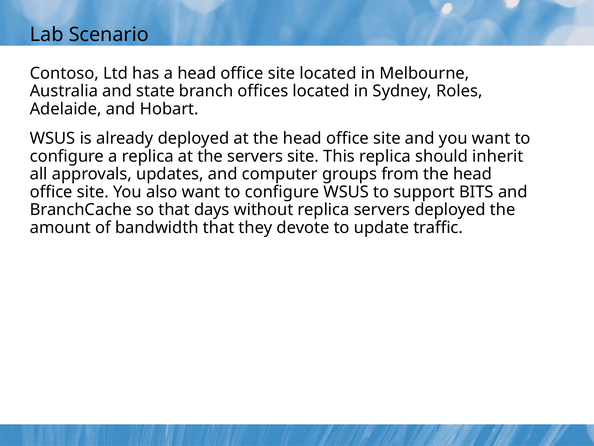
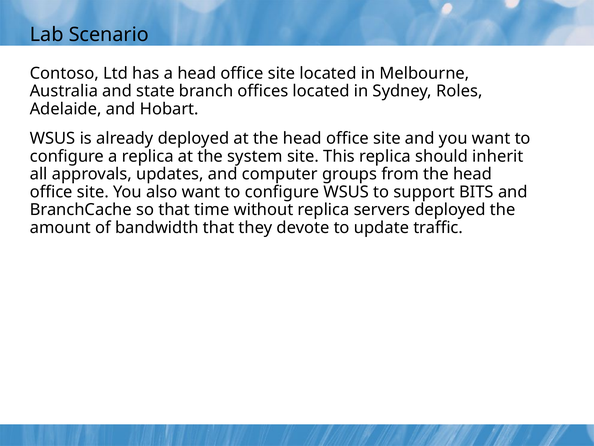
the servers: servers -> system
days: days -> time
